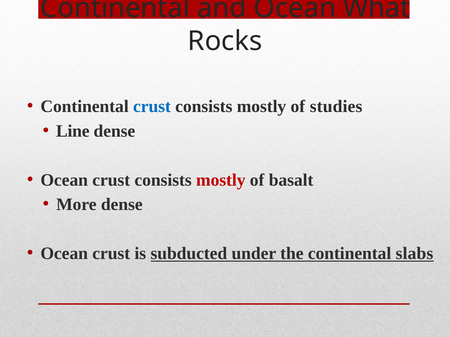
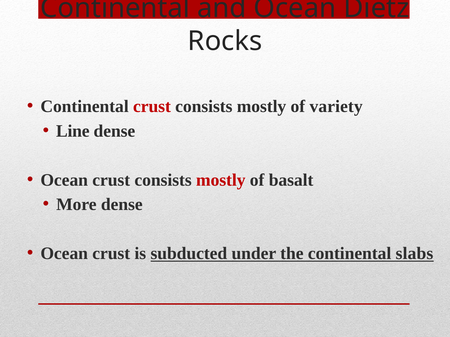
What: What -> Dietz
crust at (152, 107) colour: blue -> red
studies: studies -> variety
